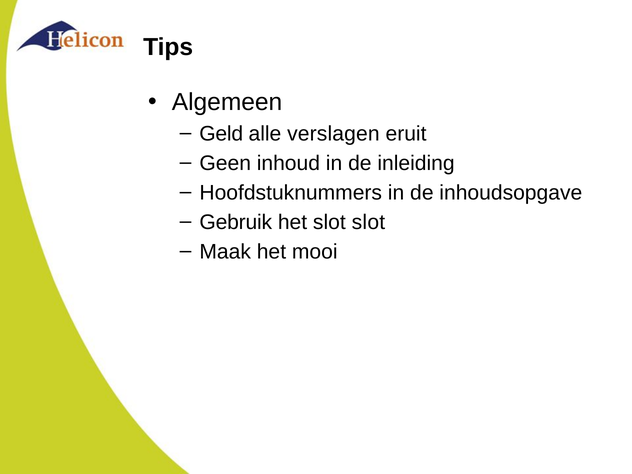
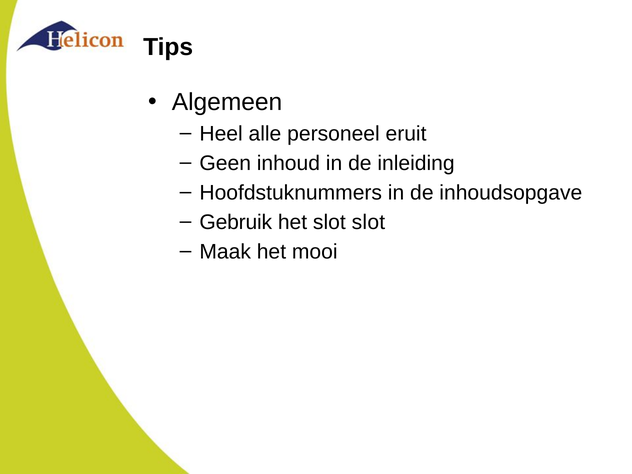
Geld: Geld -> Heel
verslagen: verslagen -> personeel
